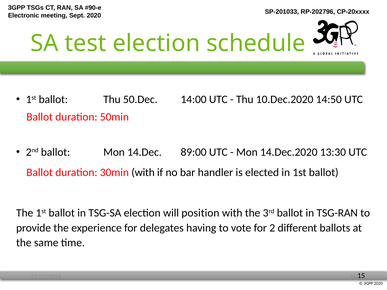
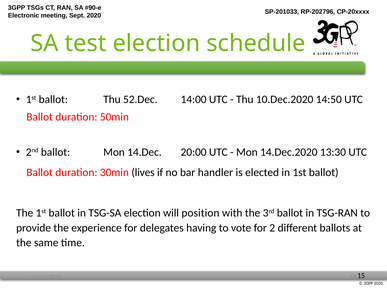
50.Dec: 50.Dec -> 52.Dec
89:00: 89:00 -> 20:00
30min with: with -> lives
